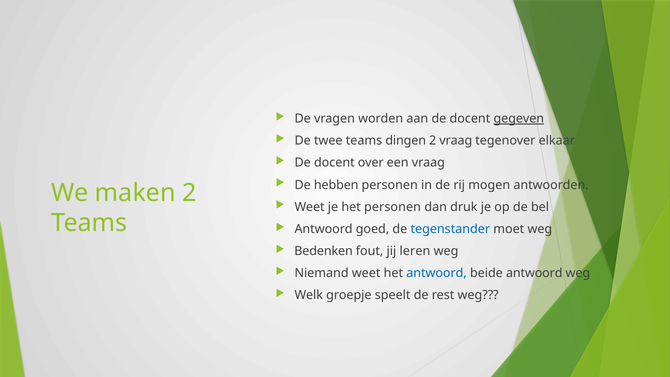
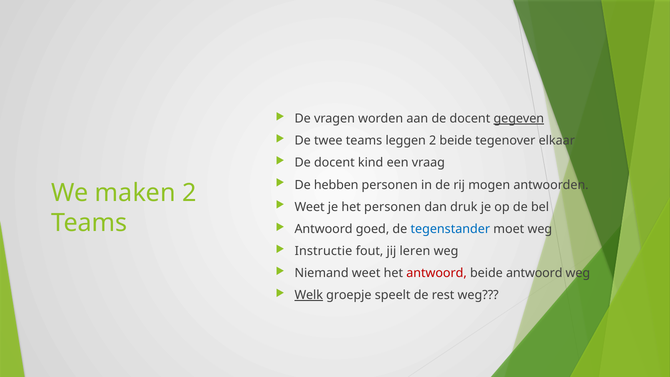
dingen: dingen -> leggen
2 vraag: vraag -> beide
over: over -> kind
Bedenken: Bedenken -> Instructie
antwoord at (437, 273) colour: blue -> red
Welk underline: none -> present
